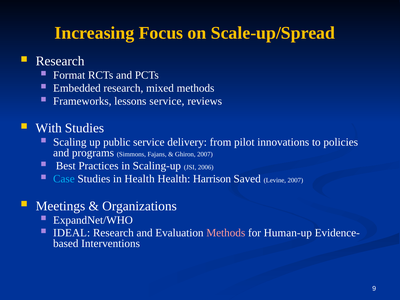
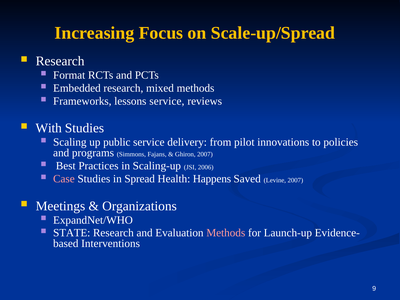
Case colour: light blue -> pink
in Health: Health -> Spread
Harrison: Harrison -> Happens
IDEAL: IDEAL -> STATE
Human-up: Human-up -> Launch-up
